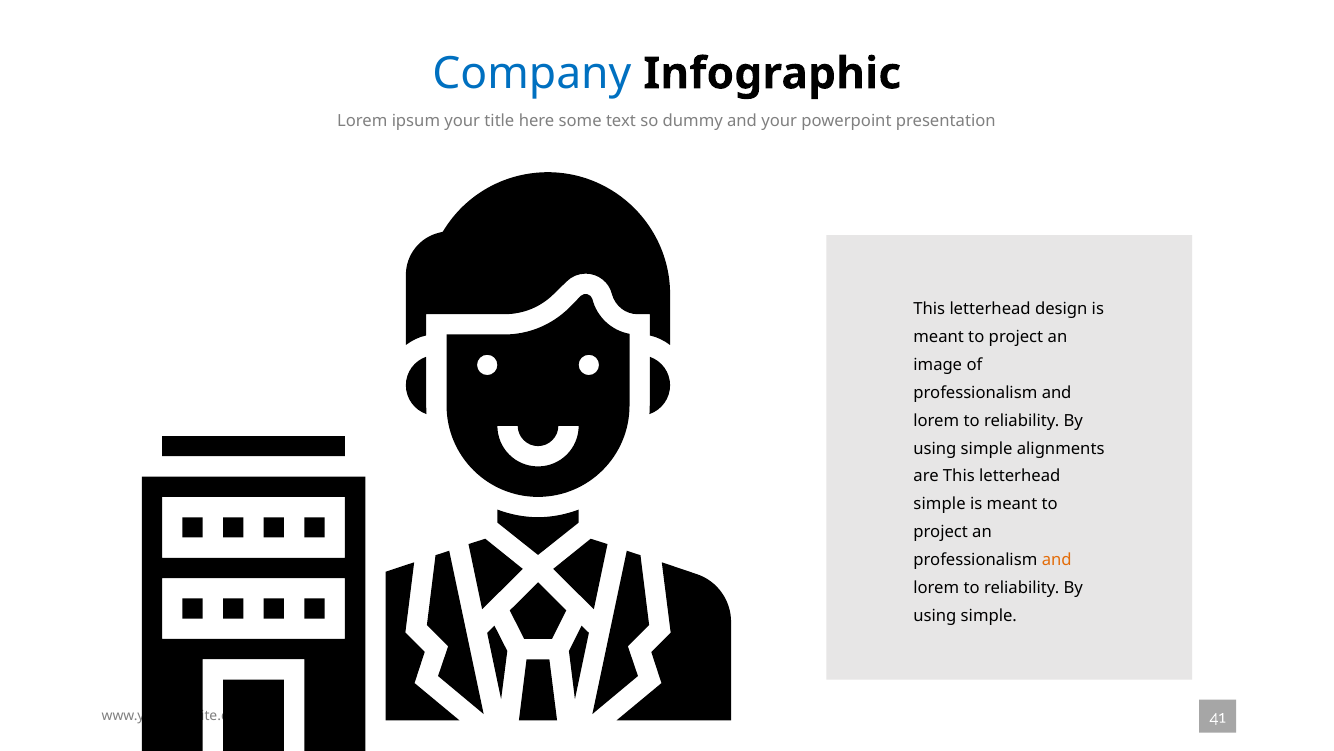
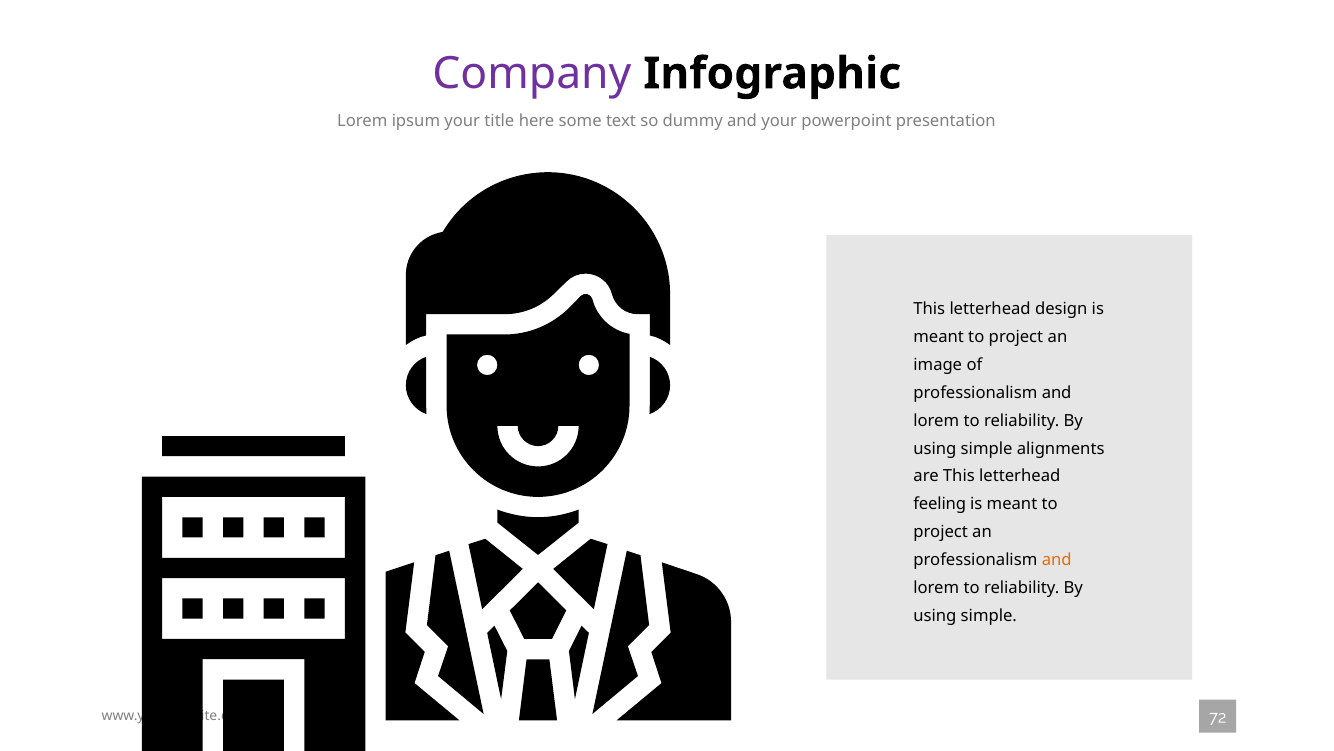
Company colour: blue -> purple
simple at (940, 504): simple -> feeling
41: 41 -> 72
